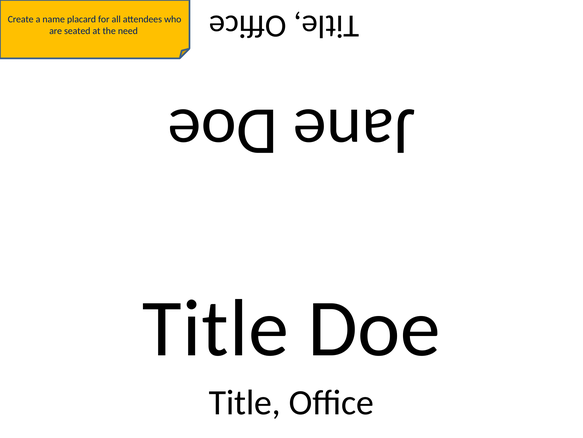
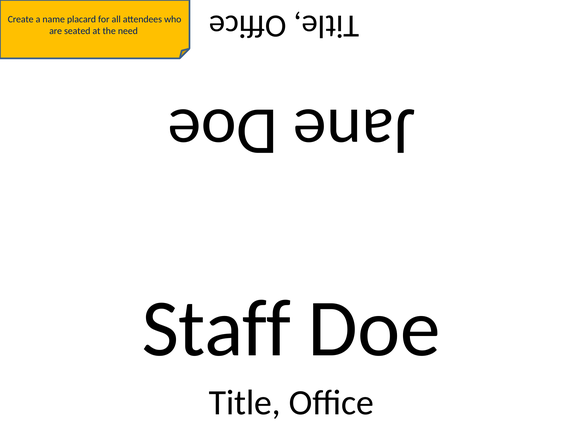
Title at (216, 328): Title -> Staff
